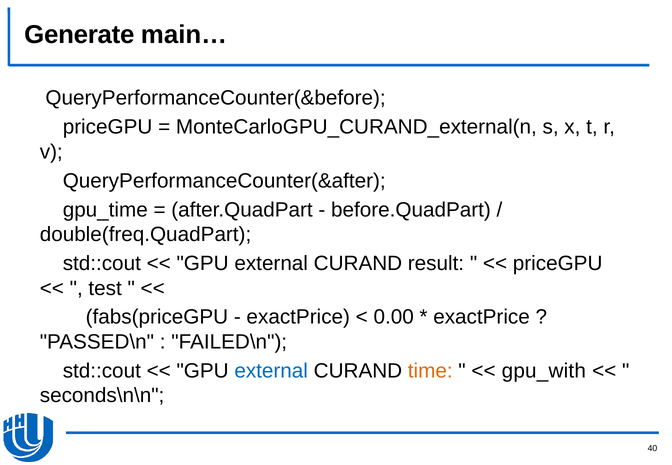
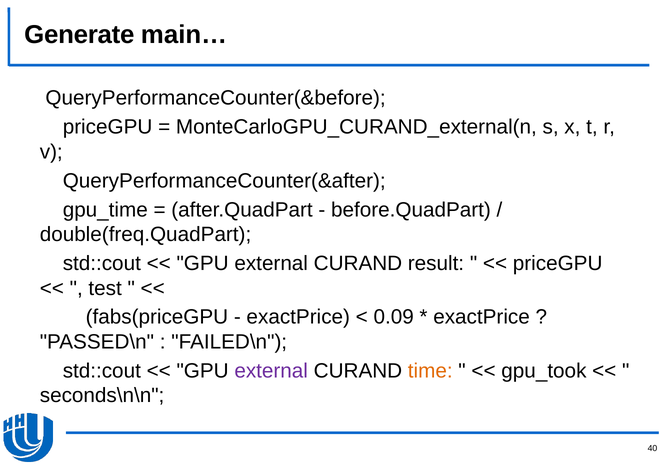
0.00: 0.00 -> 0.09
external at (271, 371) colour: blue -> purple
gpu_with: gpu_with -> gpu_took
